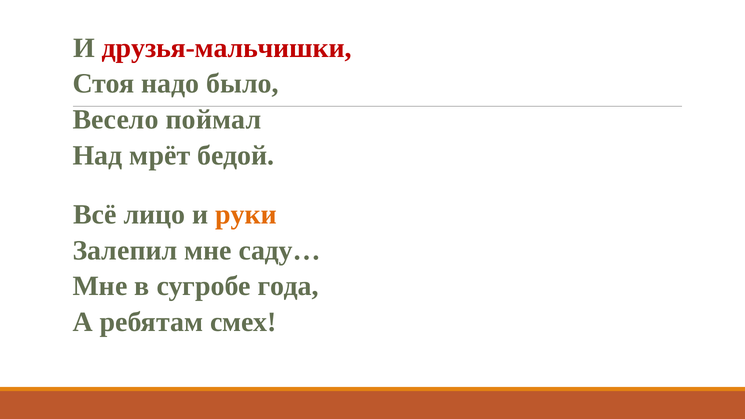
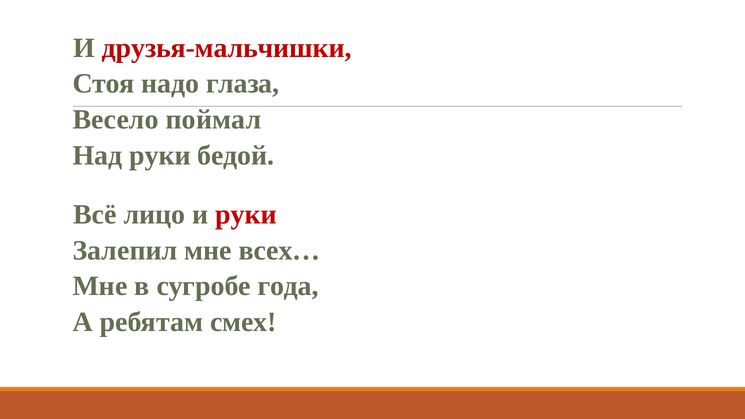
было: было -> глаза
Над мрёт: мрёт -> руки
руки at (246, 215) colour: orange -> red
саду…: саду… -> всех…
